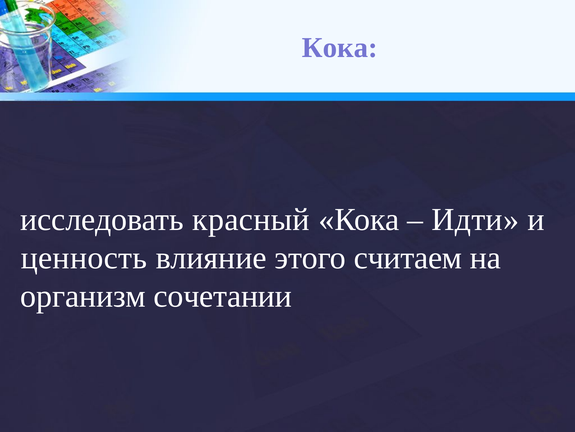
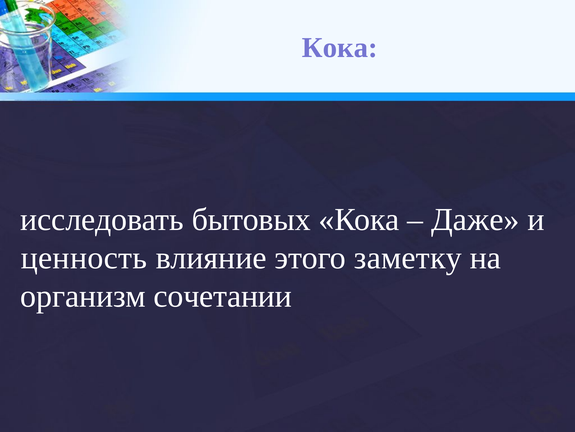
красный: красный -> бытовых
Идти: Идти -> Даже
считаем: считаем -> заметку
